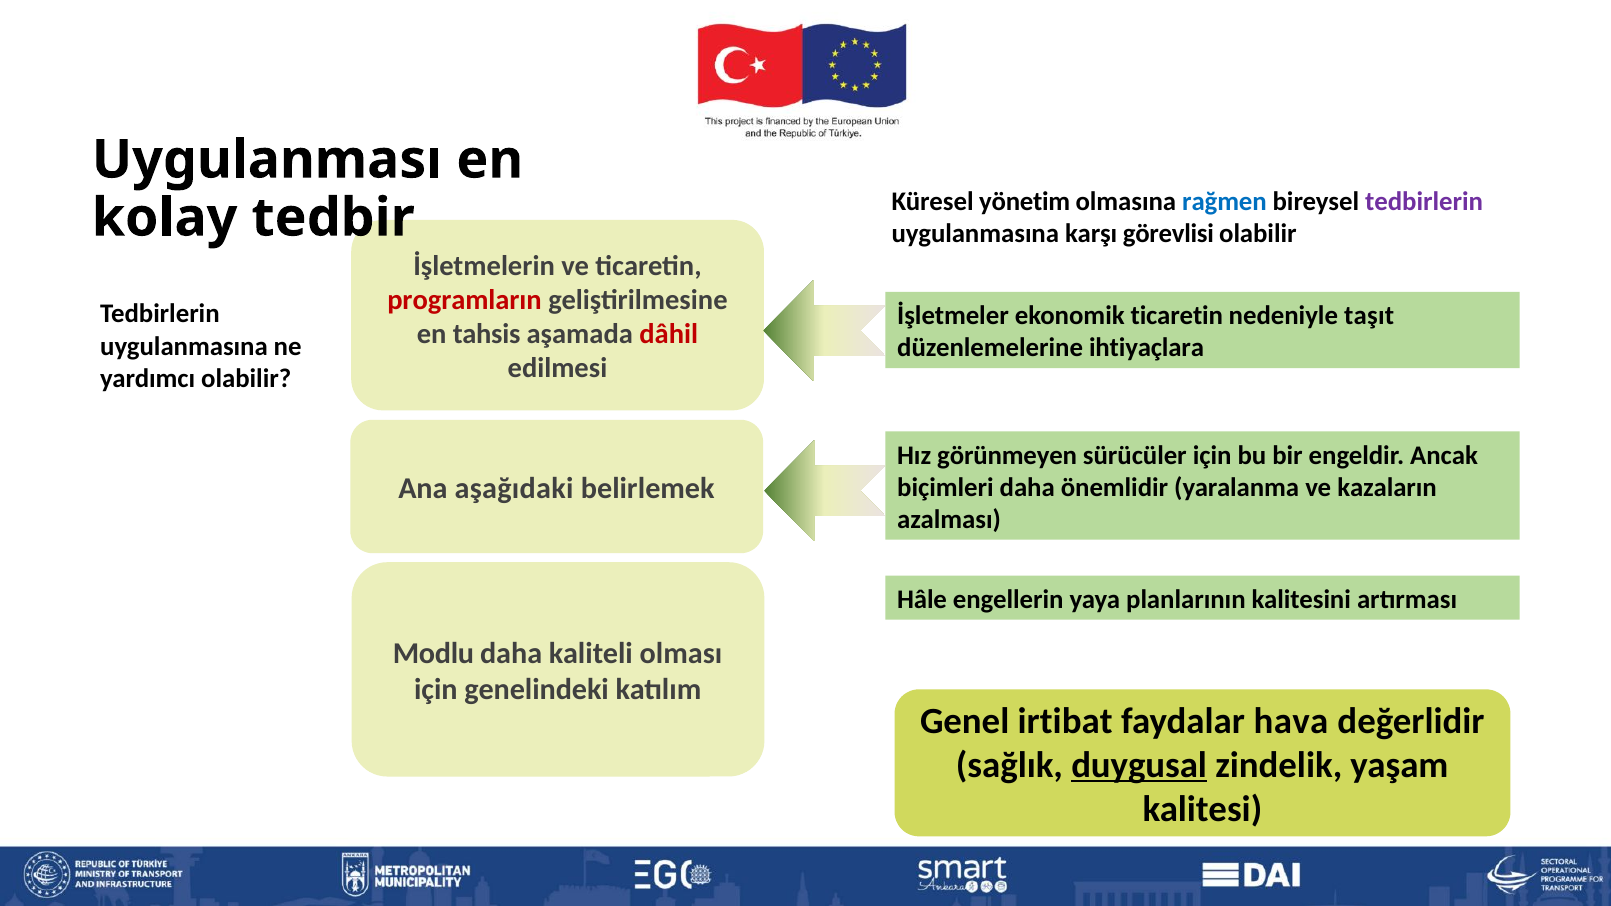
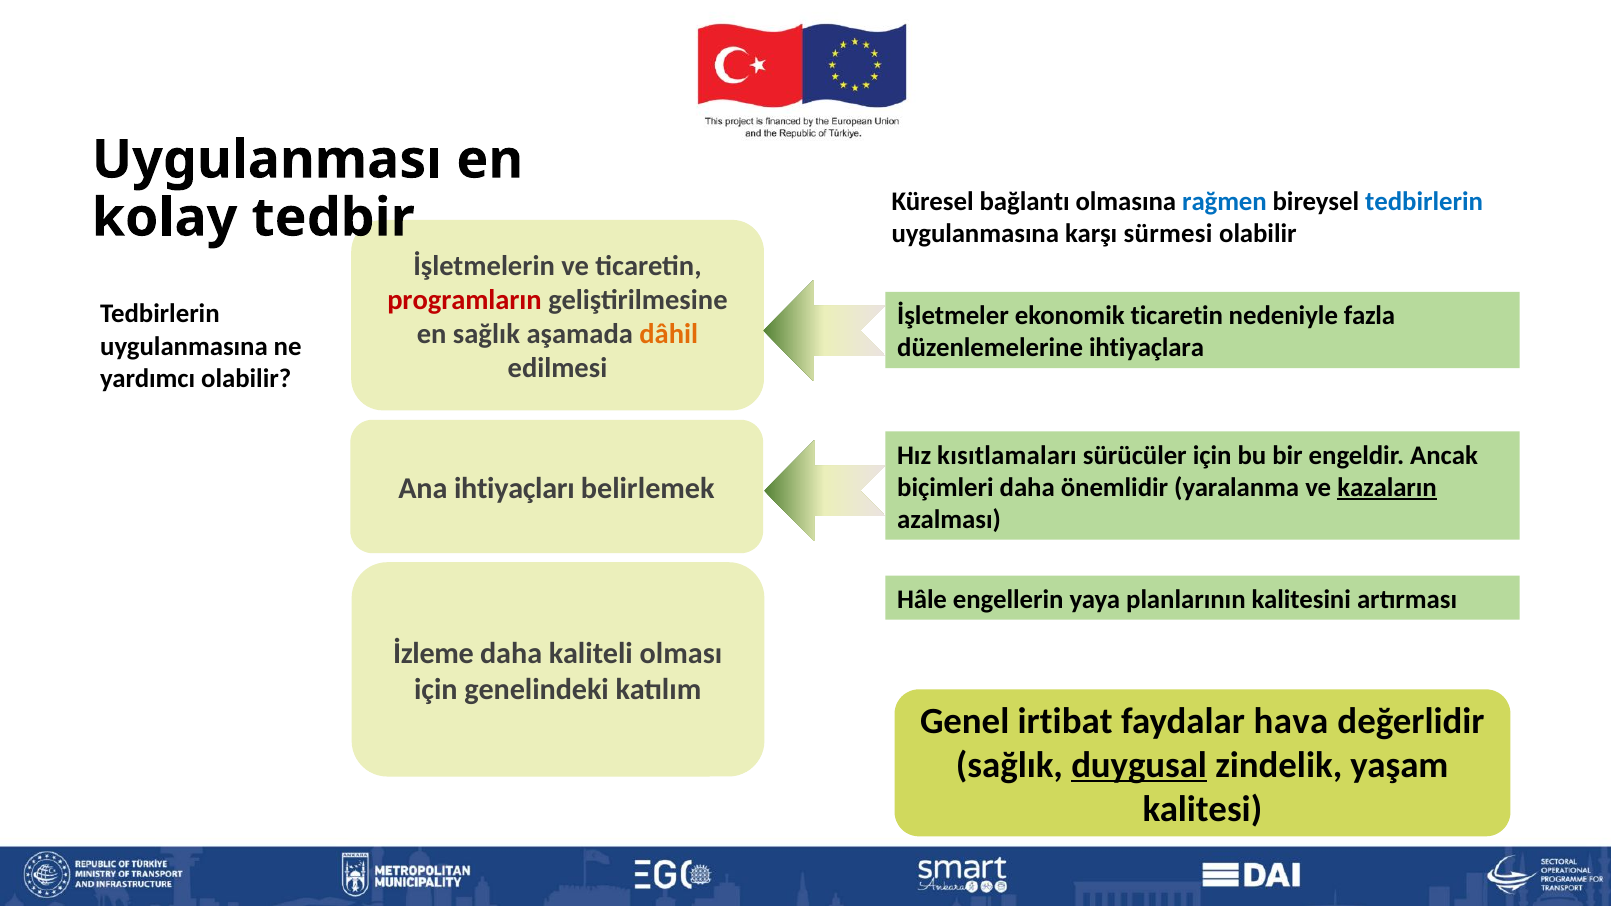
yönetim: yönetim -> bağlantı
tedbirlerin at (1424, 202) colour: purple -> blue
görevlisi: görevlisi -> sürmesi
taşıt: taşıt -> fazla
en tahsis: tahsis -> sağlık
dâhil colour: red -> orange
görünmeyen: görünmeyen -> kısıtlamaları
aşağıdaki: aşağıdaki -> ihtiyaçları
kazaların underline: none -> present
Modlu: Modlu -> İzleme
